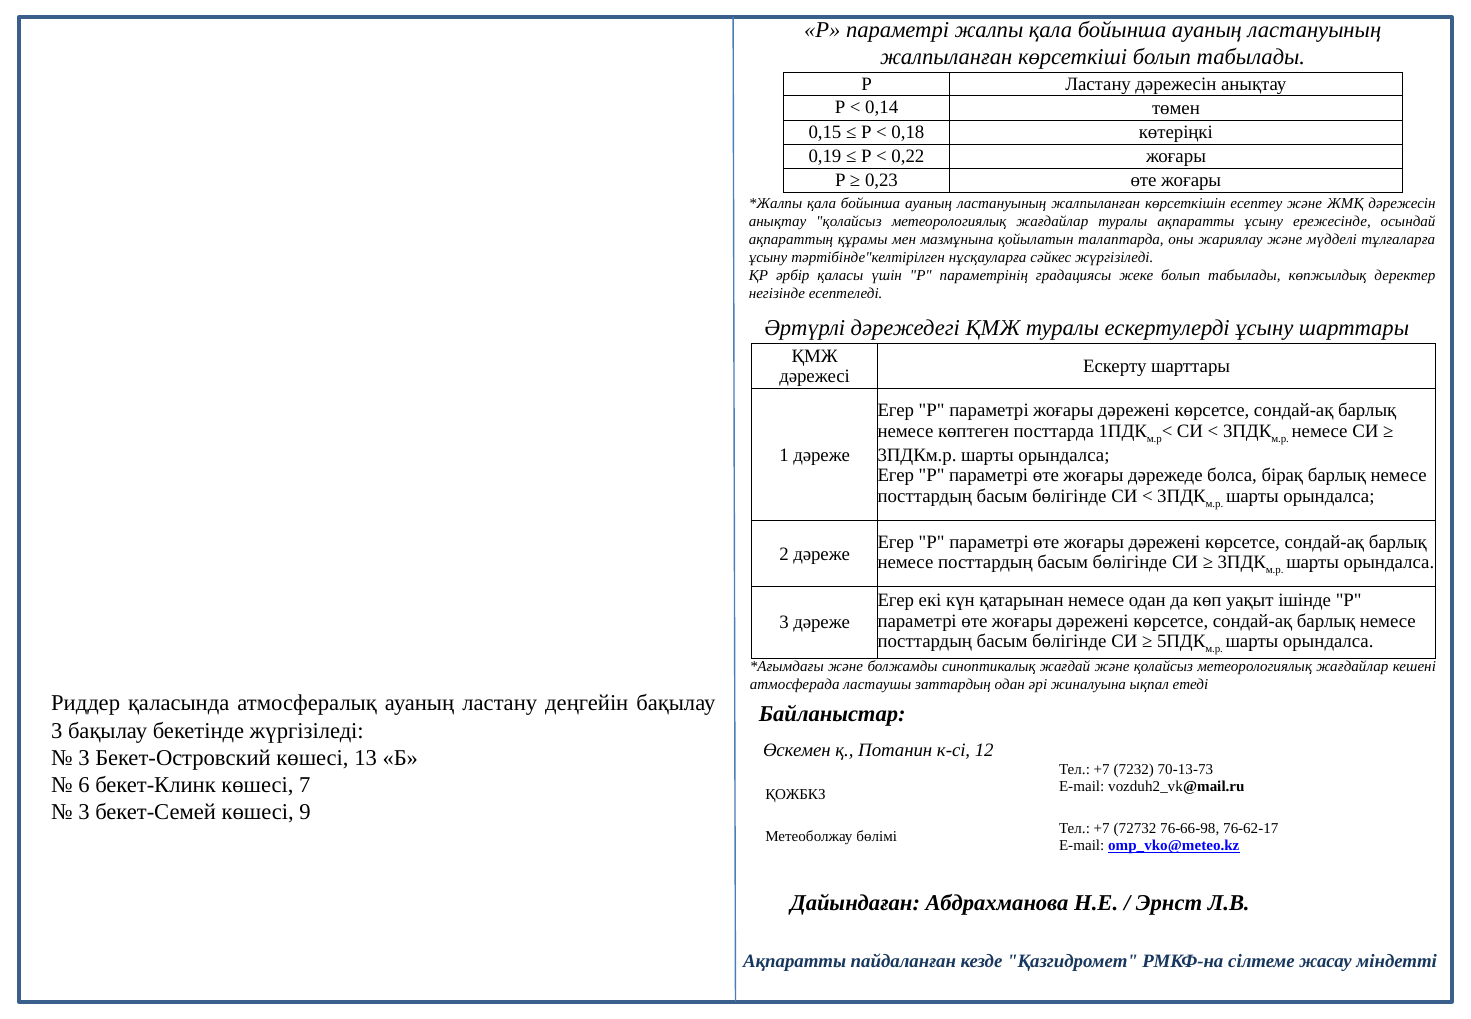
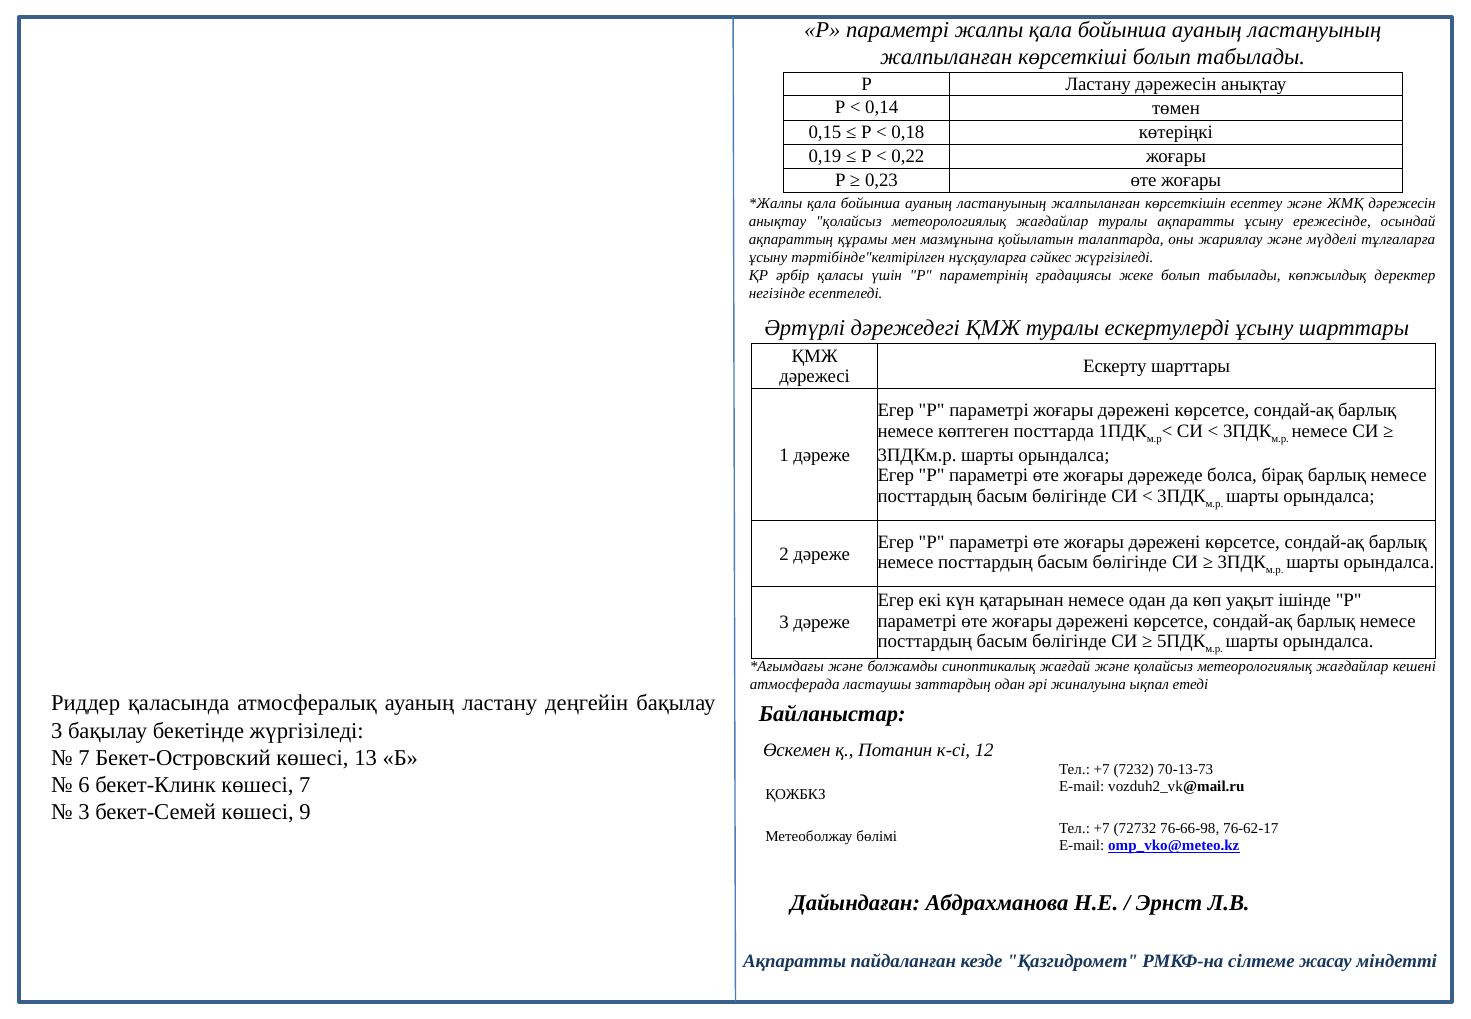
3 at (84, 757): 3 -> 7
